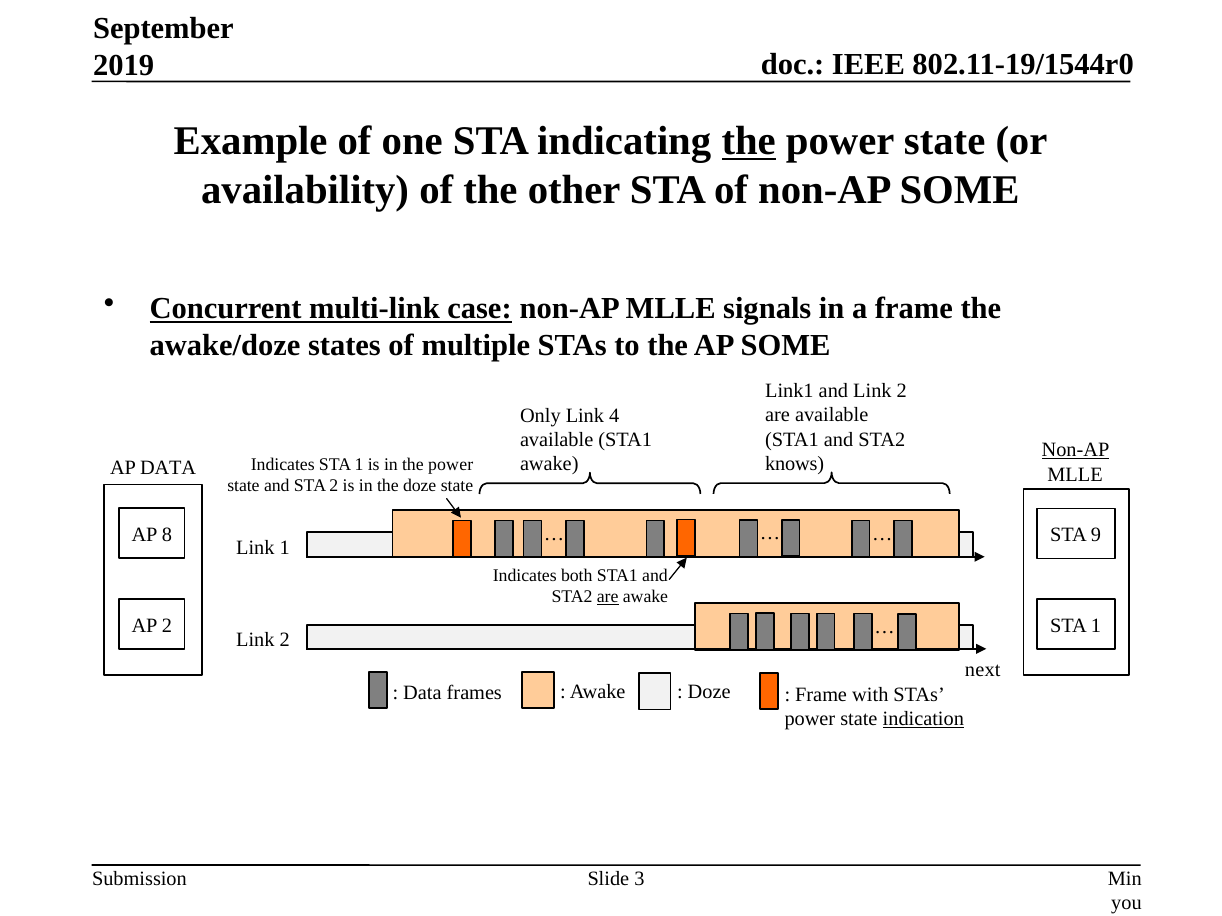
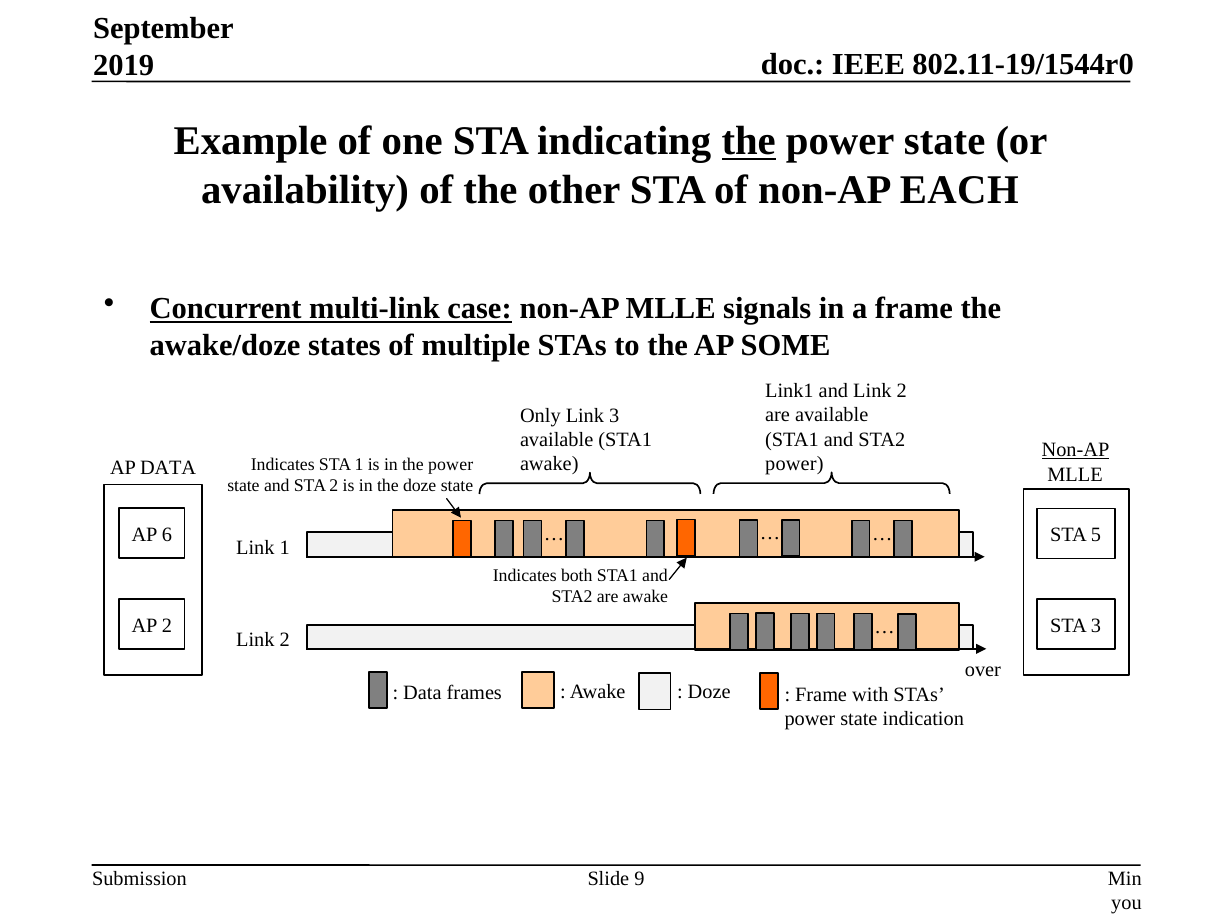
non-AP SOME: SOME -> EACH
Link 4: 4 -> 3
knows at (795, 464): knows -> power
8: 8 -> 6
9: 9 -> 5
are at (608, 597) underline: present -> none
1 at (1096, 626): 1 -> 3
next: next -> over
indication underline: present -> none
3: 3 -> 9
